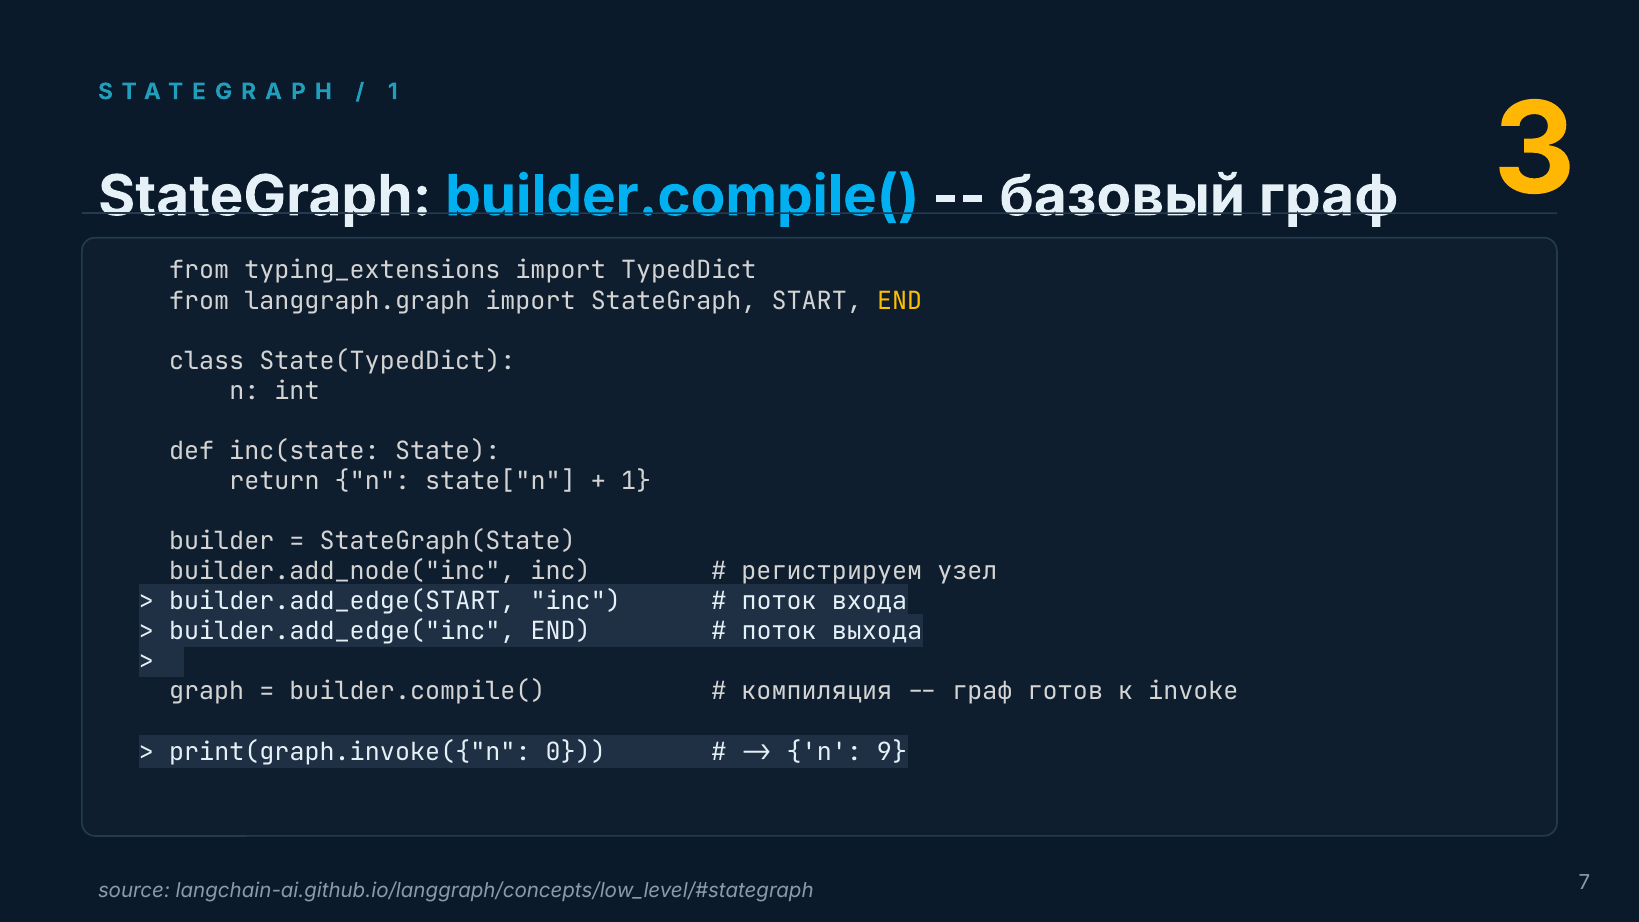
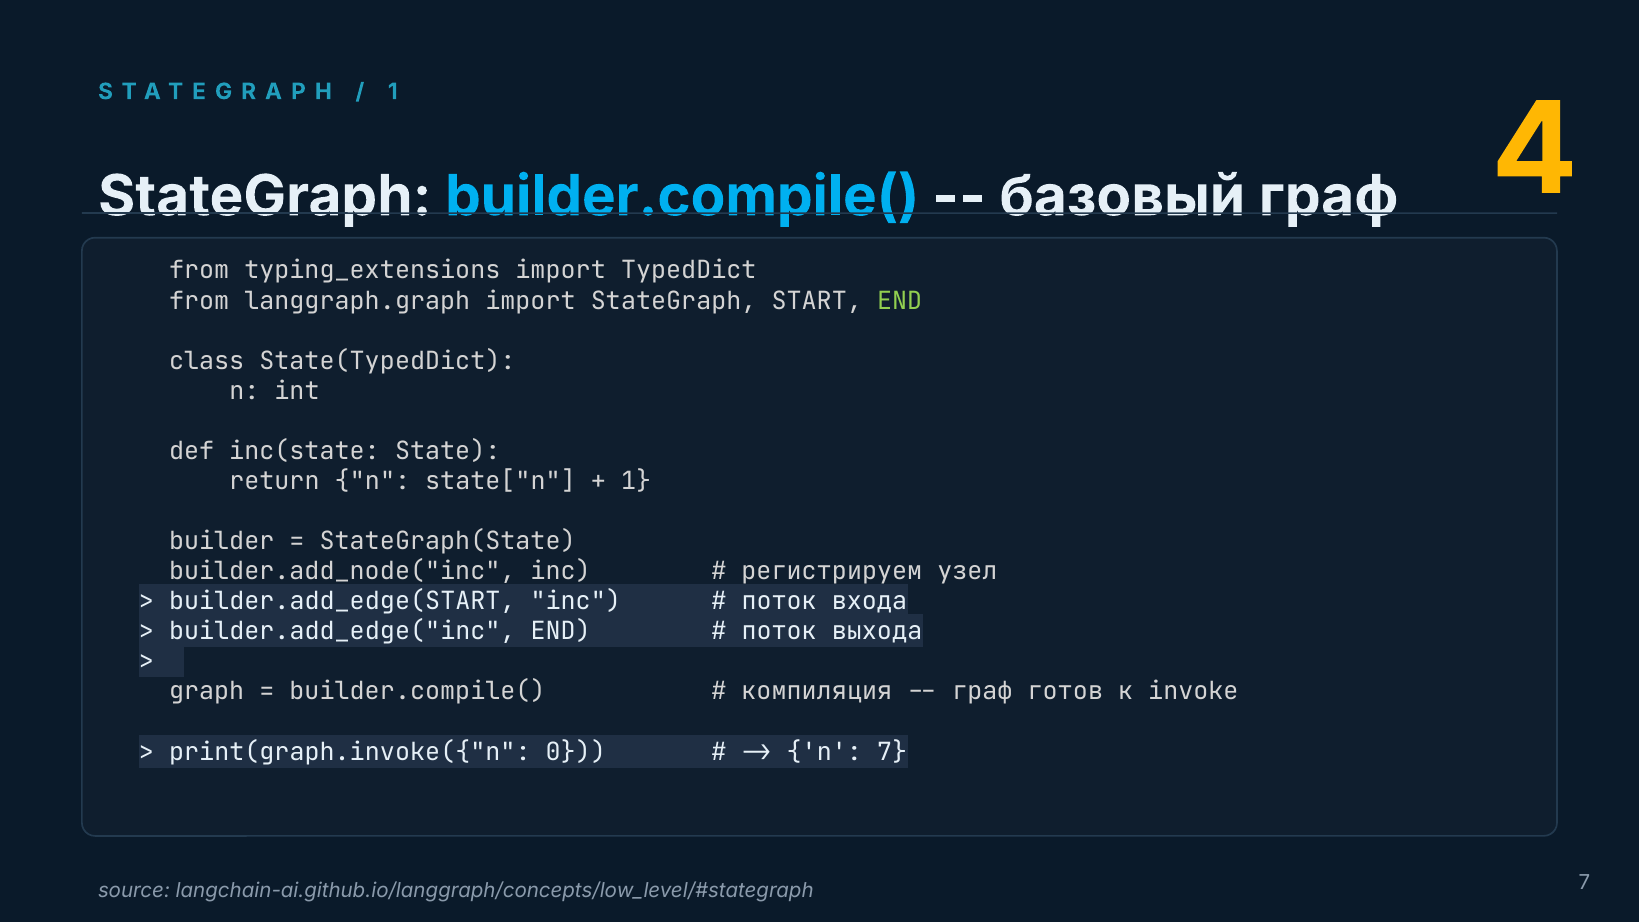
3: 3 -> 4
END at (900, 301) colour: yellow -> light green
n 9: 9 -> 7
